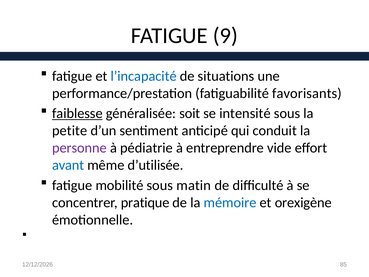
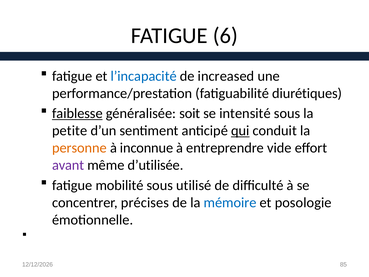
9: 9 -> 6
situations: situations -> increased
favorisants: favorisants -> diurétiques
qui underline: none -> present
personne colour: purple -> orange
pédiatrie: pédiatrie -> inconnue
avant colour: blue -> purple
matin: matin -> utilisé
pratique: pratique -> précises
orexigène: orexigène -> posologie
